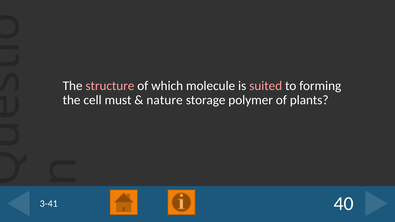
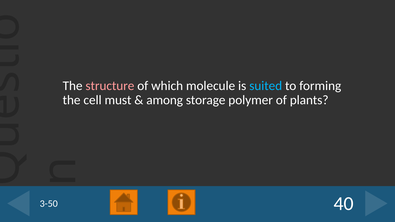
suited colour: pink -> light blue
nature: nature -> among
3-41: 3-41 -> 3-50
